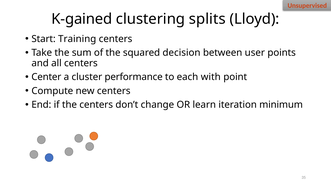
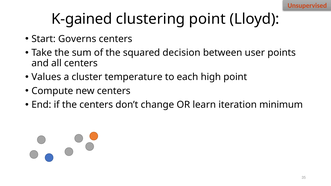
clustering splits: splits -> point
Training: Training -> Governs
Center: Center -> Values
performance: performance -> temperature
with: with -> high
